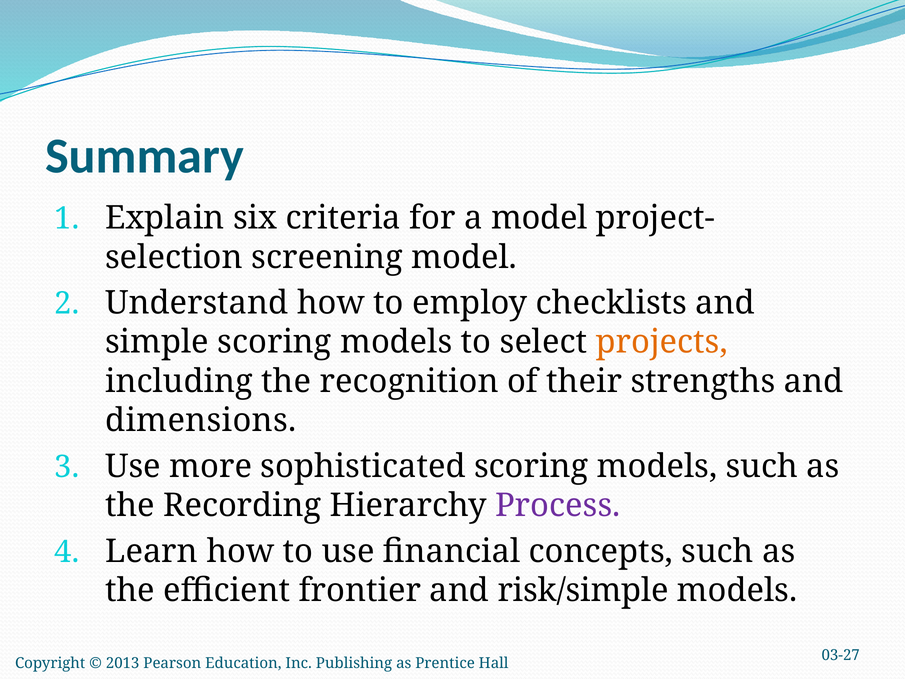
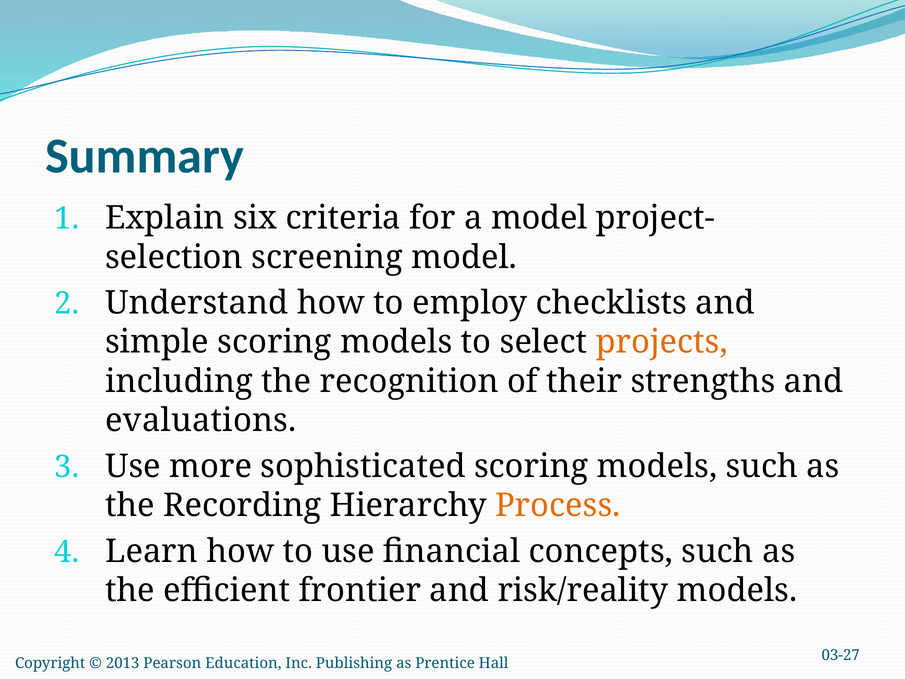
dimensions: dimensions -> evaluations
Process colour: purple -> orange
risk/simple: risk/simple -> risk/reality
